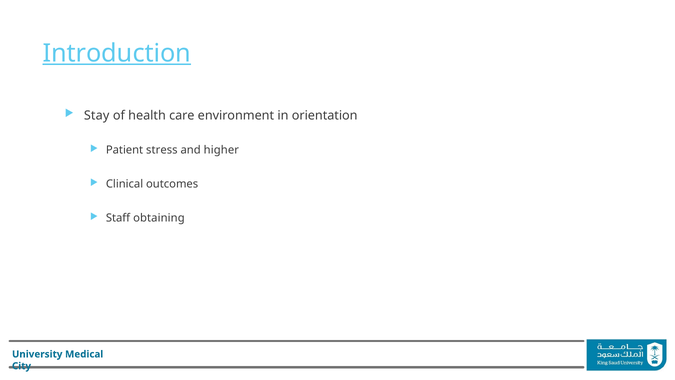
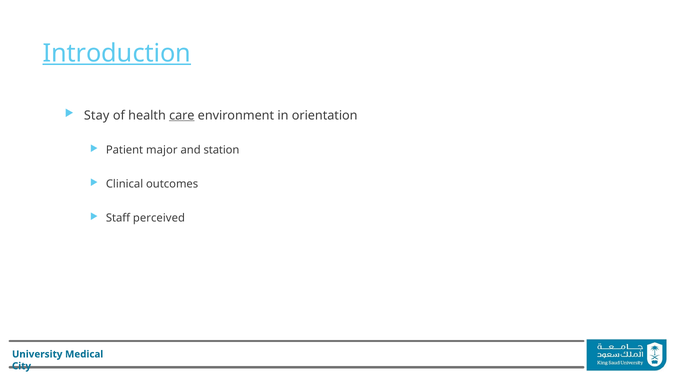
care underline: none -> present
stress: stress -> major
higher: higher -> station
obtaining: obtaining -> perceived
